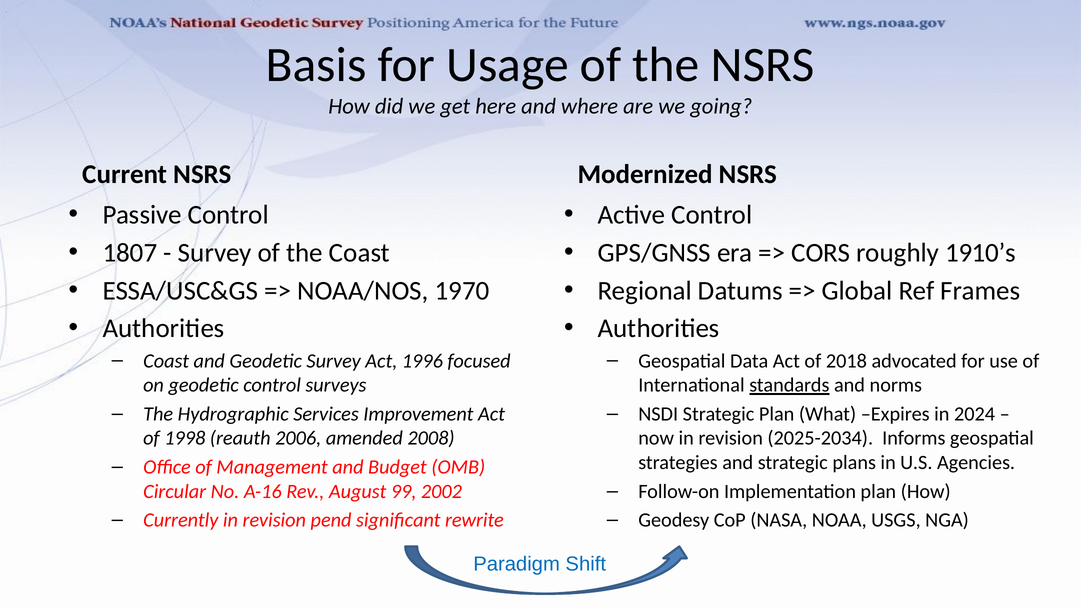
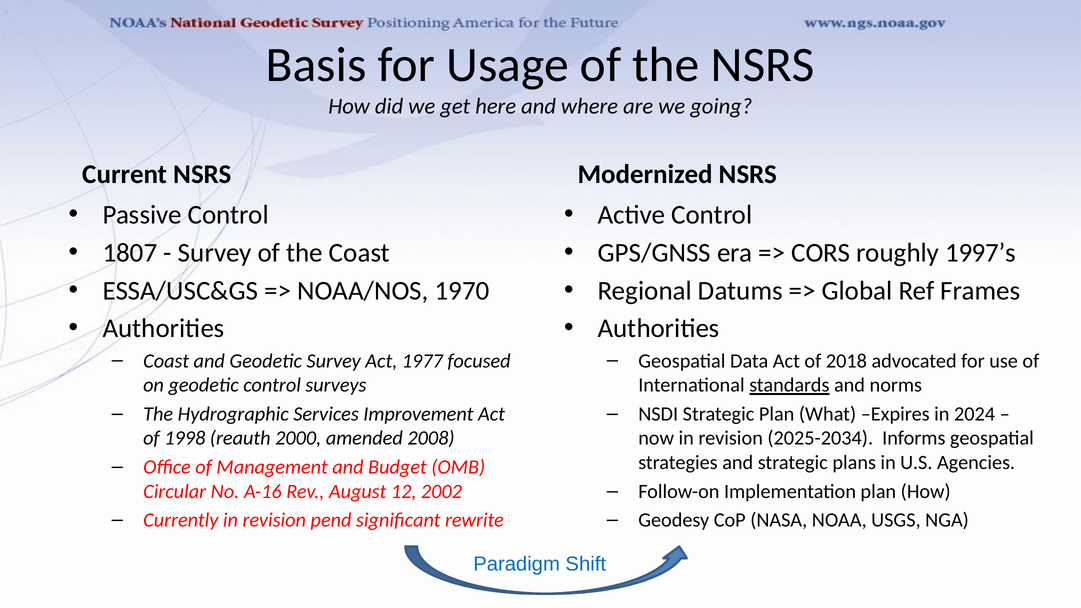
1910’s: 1910’s -> 1997’s
1996: 1996 -> 1977
2006: 2006 -> 2000
99: 99 -> 12
